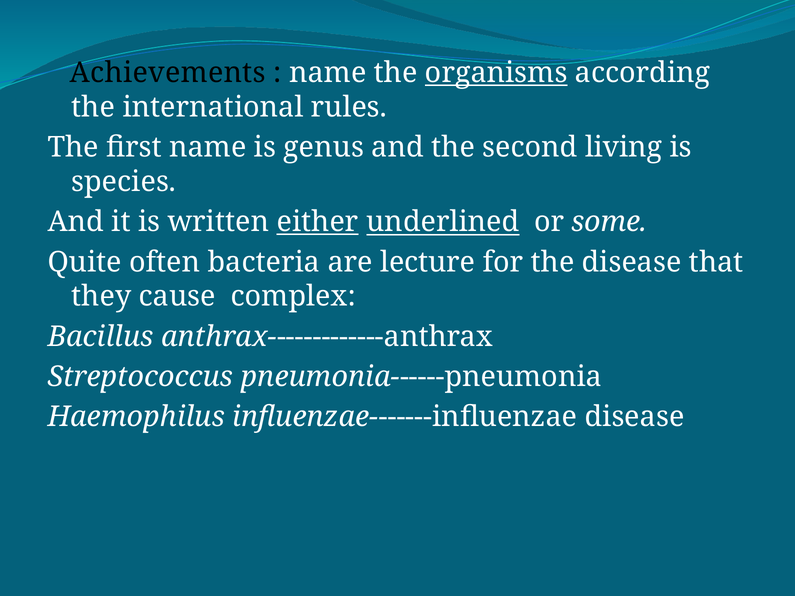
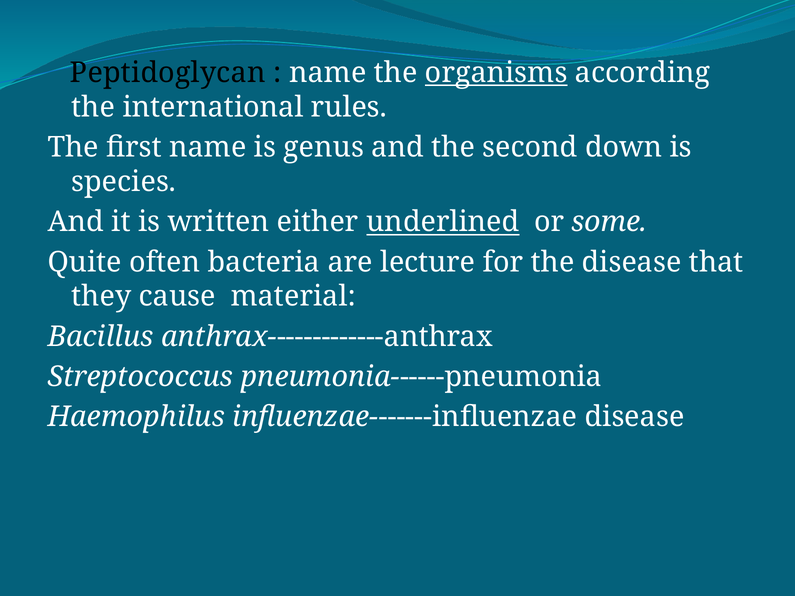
Achievements: Achievements -> Peptidoglycan
living: living -> down
either underline: present -> none
complex: complex -> material
